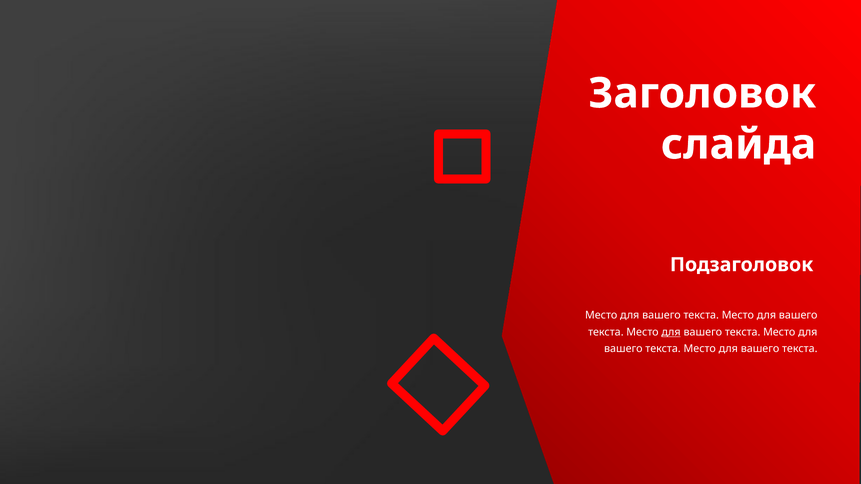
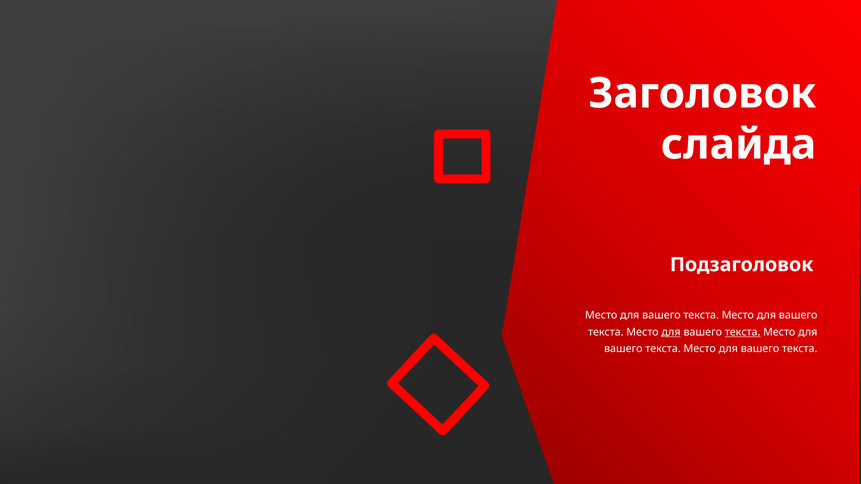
текста at (743, 332) underline: none -> present
